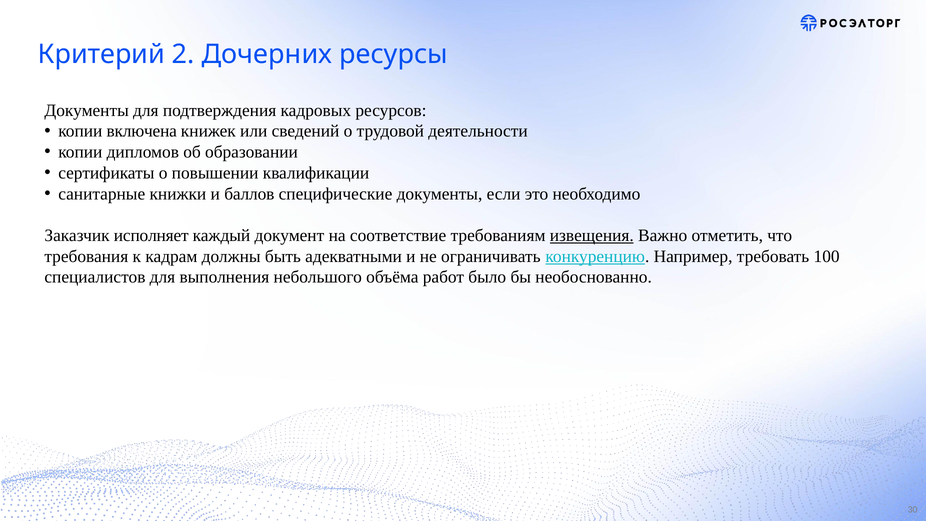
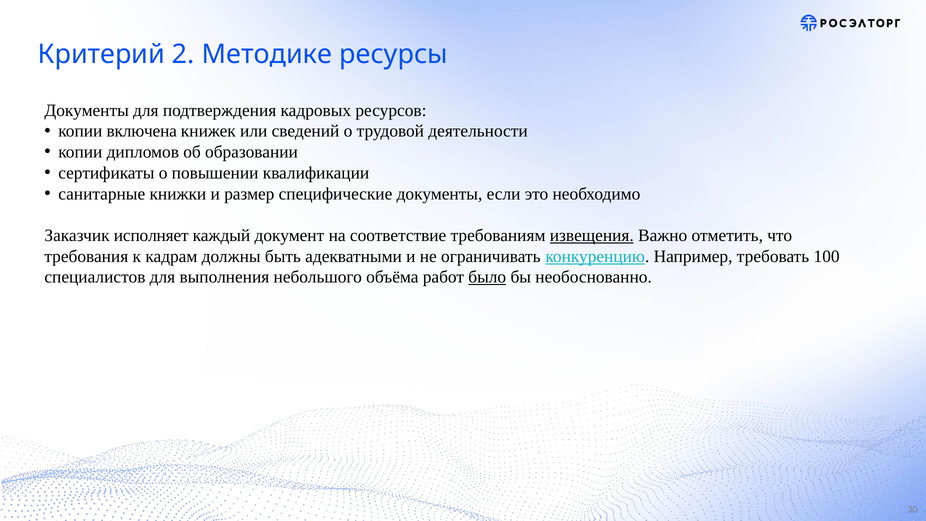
Дочерних: Дочерних -> Методике
баллов: баллов -> размер
было underline: none -> present
